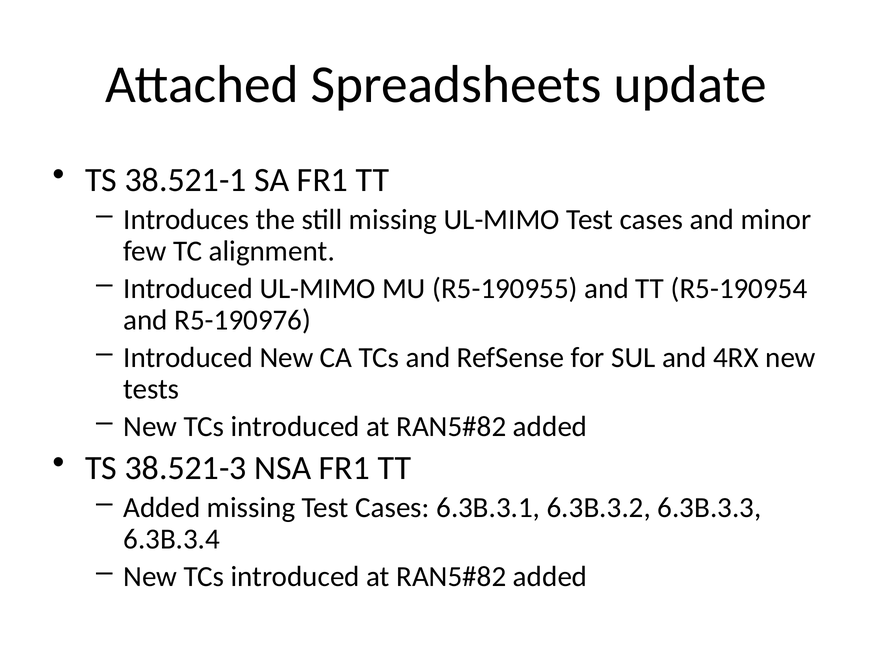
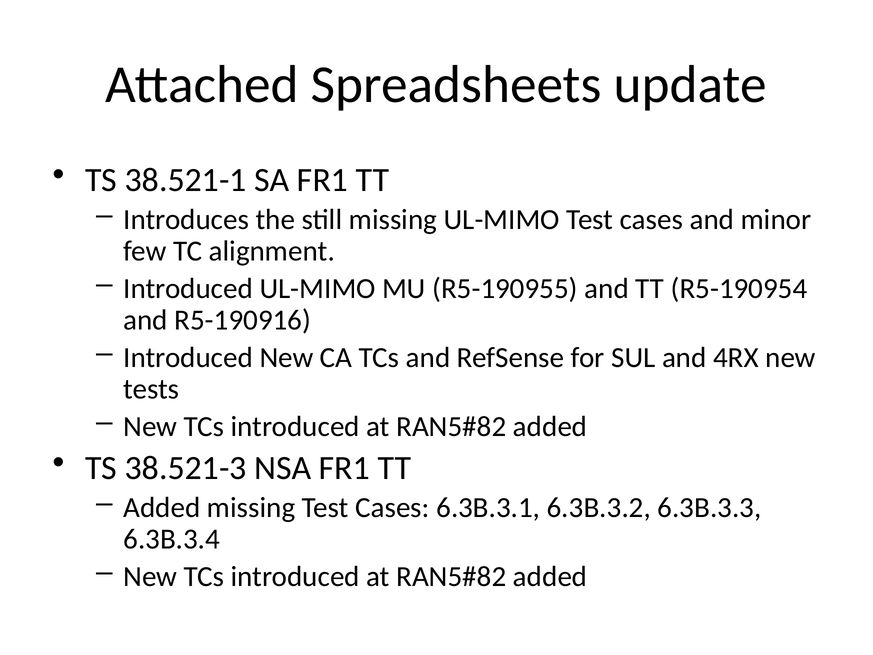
R5-190976: R5-190976 -> R5-190916
